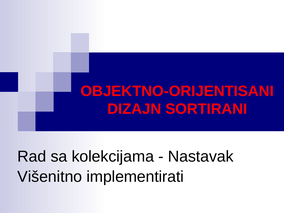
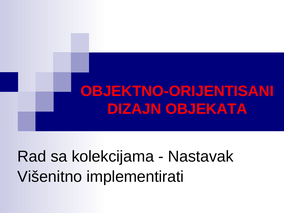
SORTIRANI: SORTIRANI -> OBJEKATA
